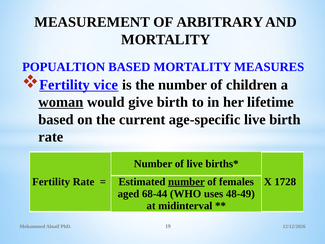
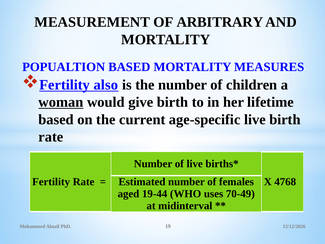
vice: vice -> also
number at (186, 182) underline: present -> none
1728: 1728 -> 4768
68-44: 68-44 -> 19-44
48-49: 48-49 -> 70-49
